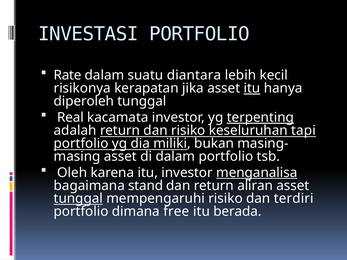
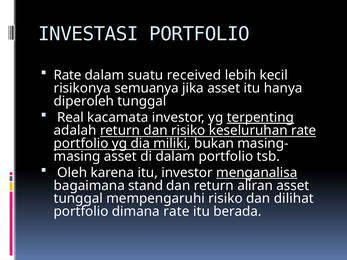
diantara: diantara -> received
kerapatan: kerapatan -> semuanya
itu at (252, 88) underline: present -> none
keseluruhan tapi: tapi -> rate
tunggal at (78, 199) underline: present -> none
terdiri: terdiri -> dilihat
dimana free: free -> rate
